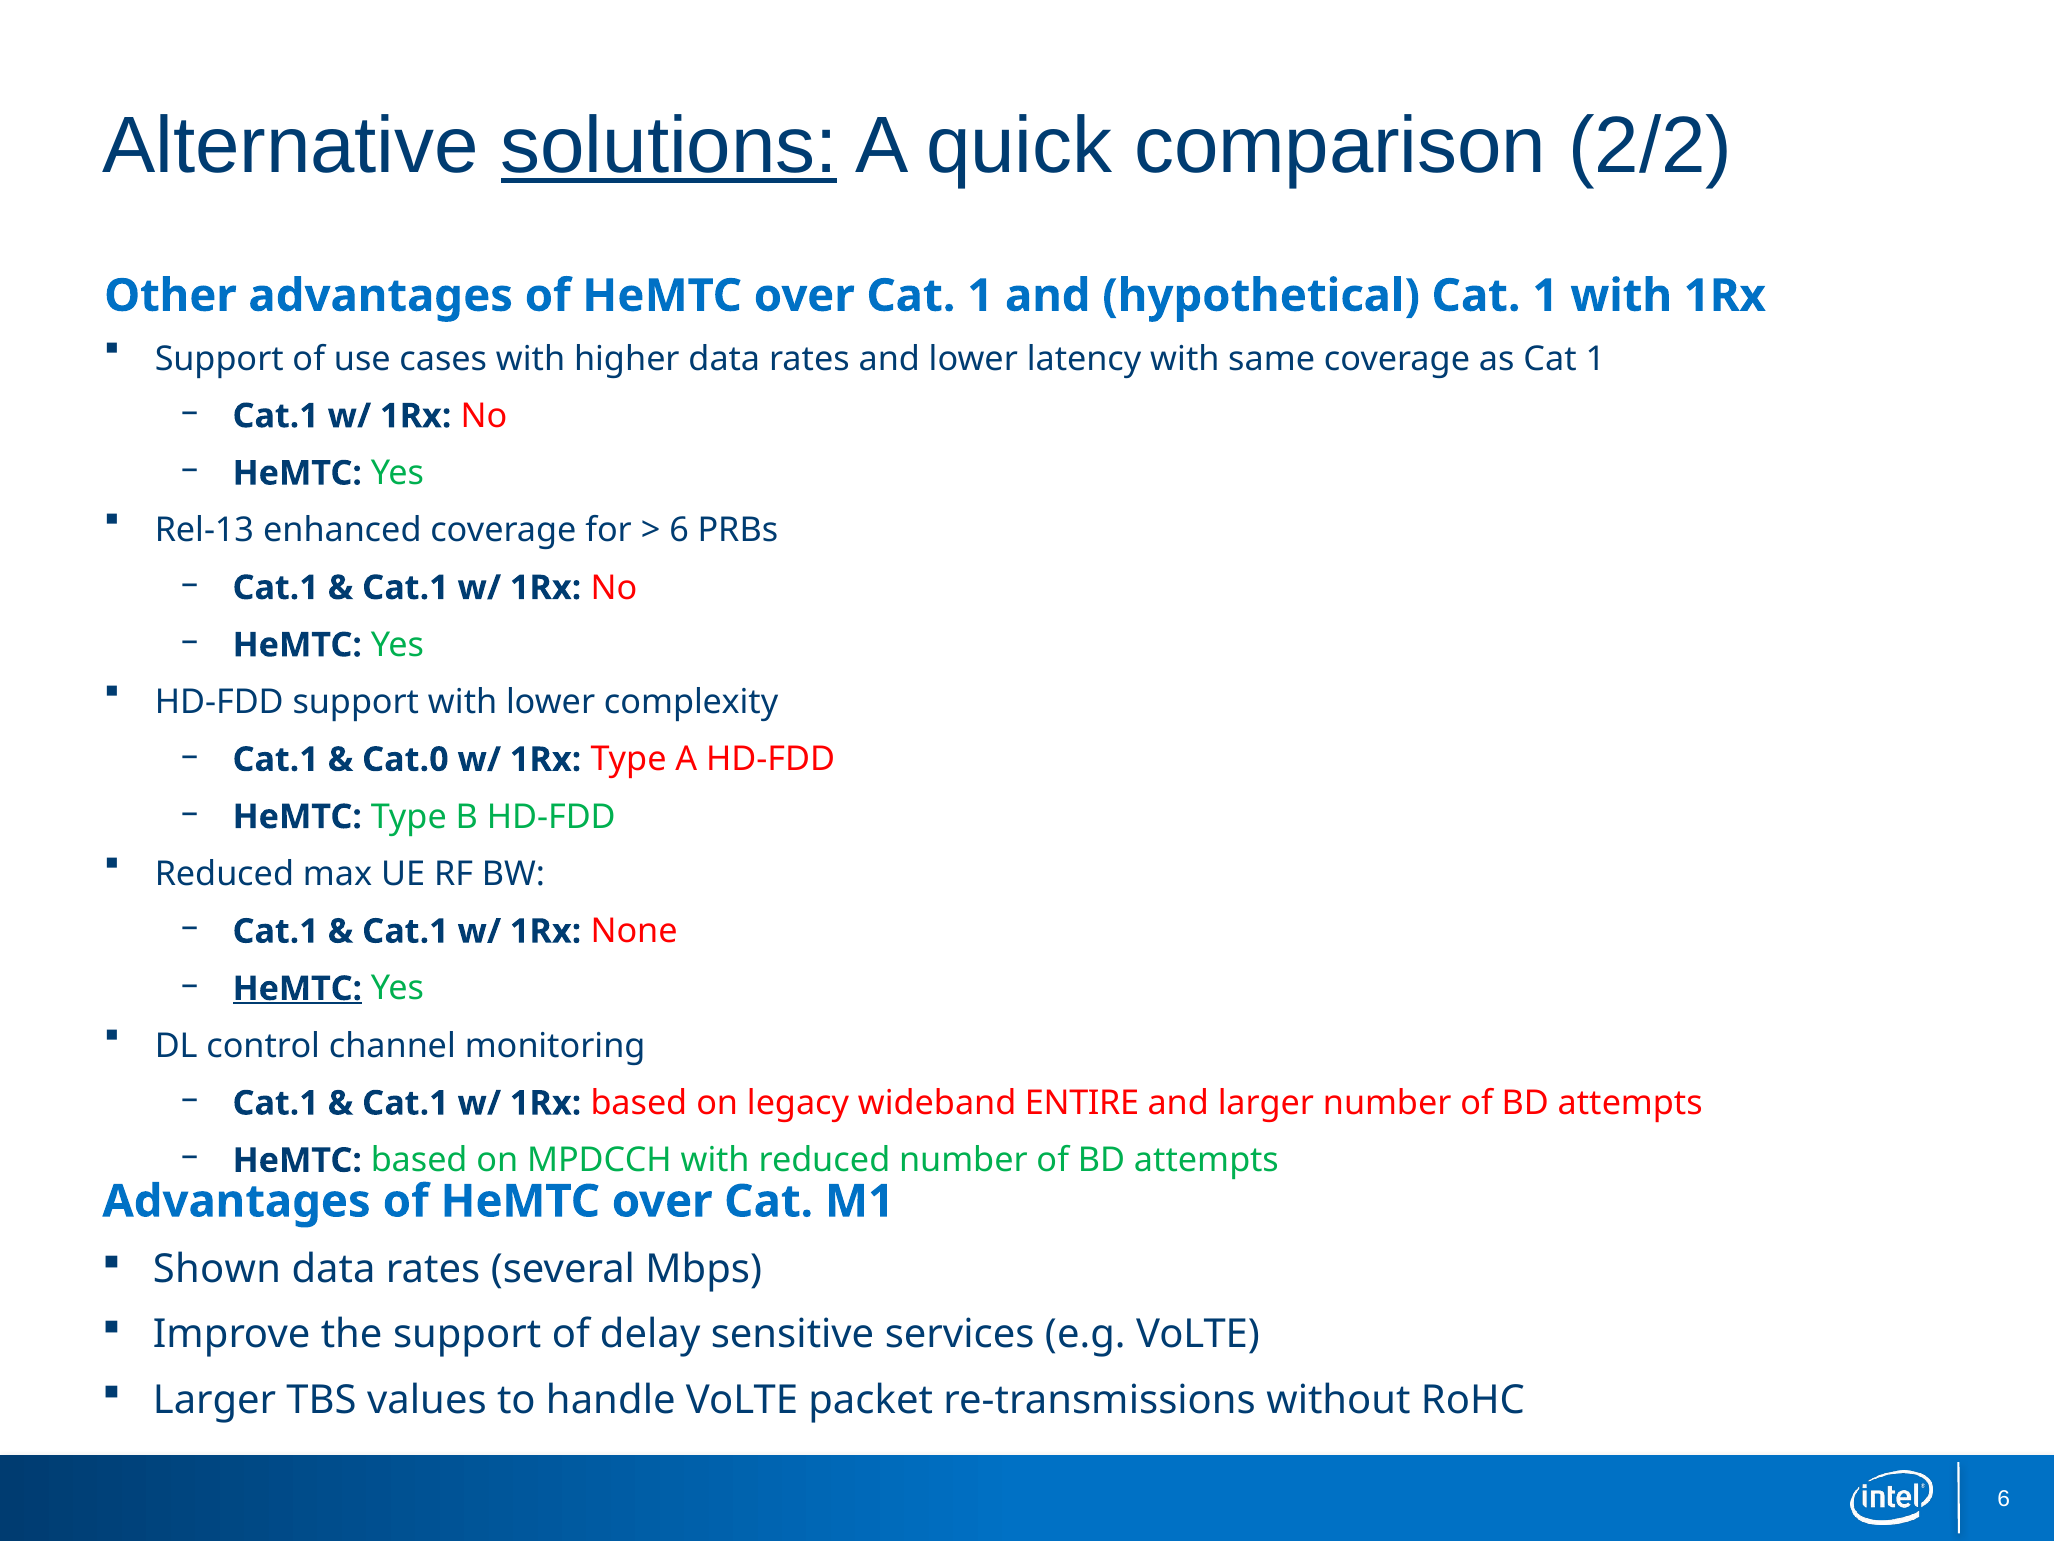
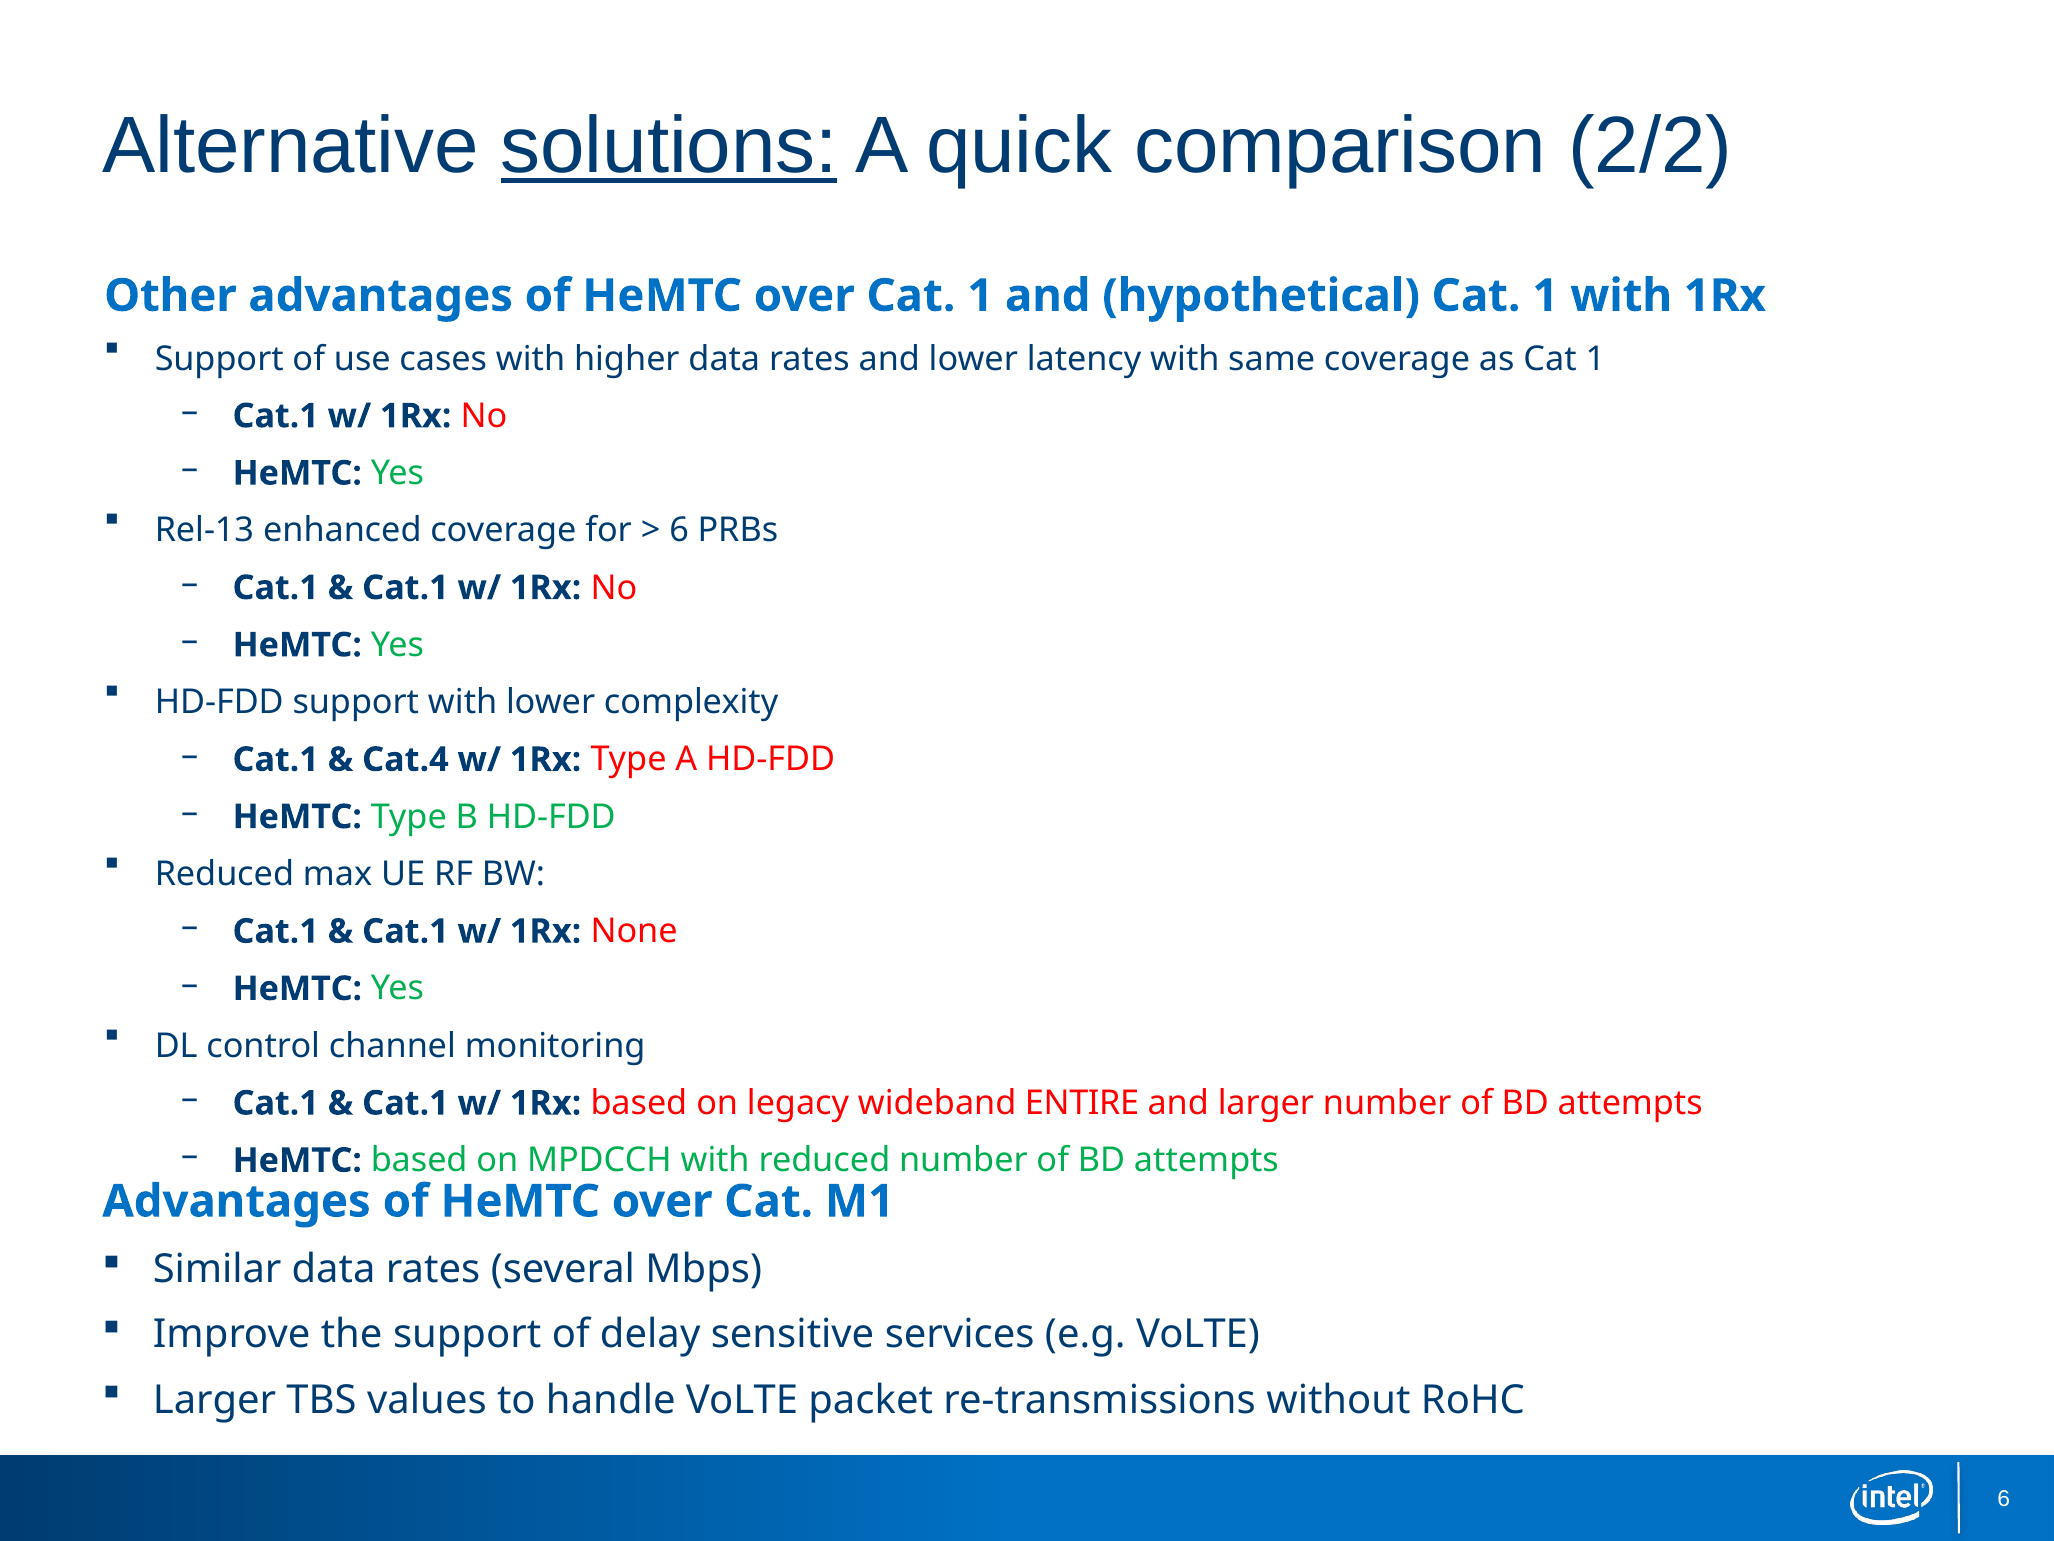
Cat.0: Cat.0 -> Cat.4
HeMTC at (297, 988) underline: present -> none
Shown: Shown -> Similar
